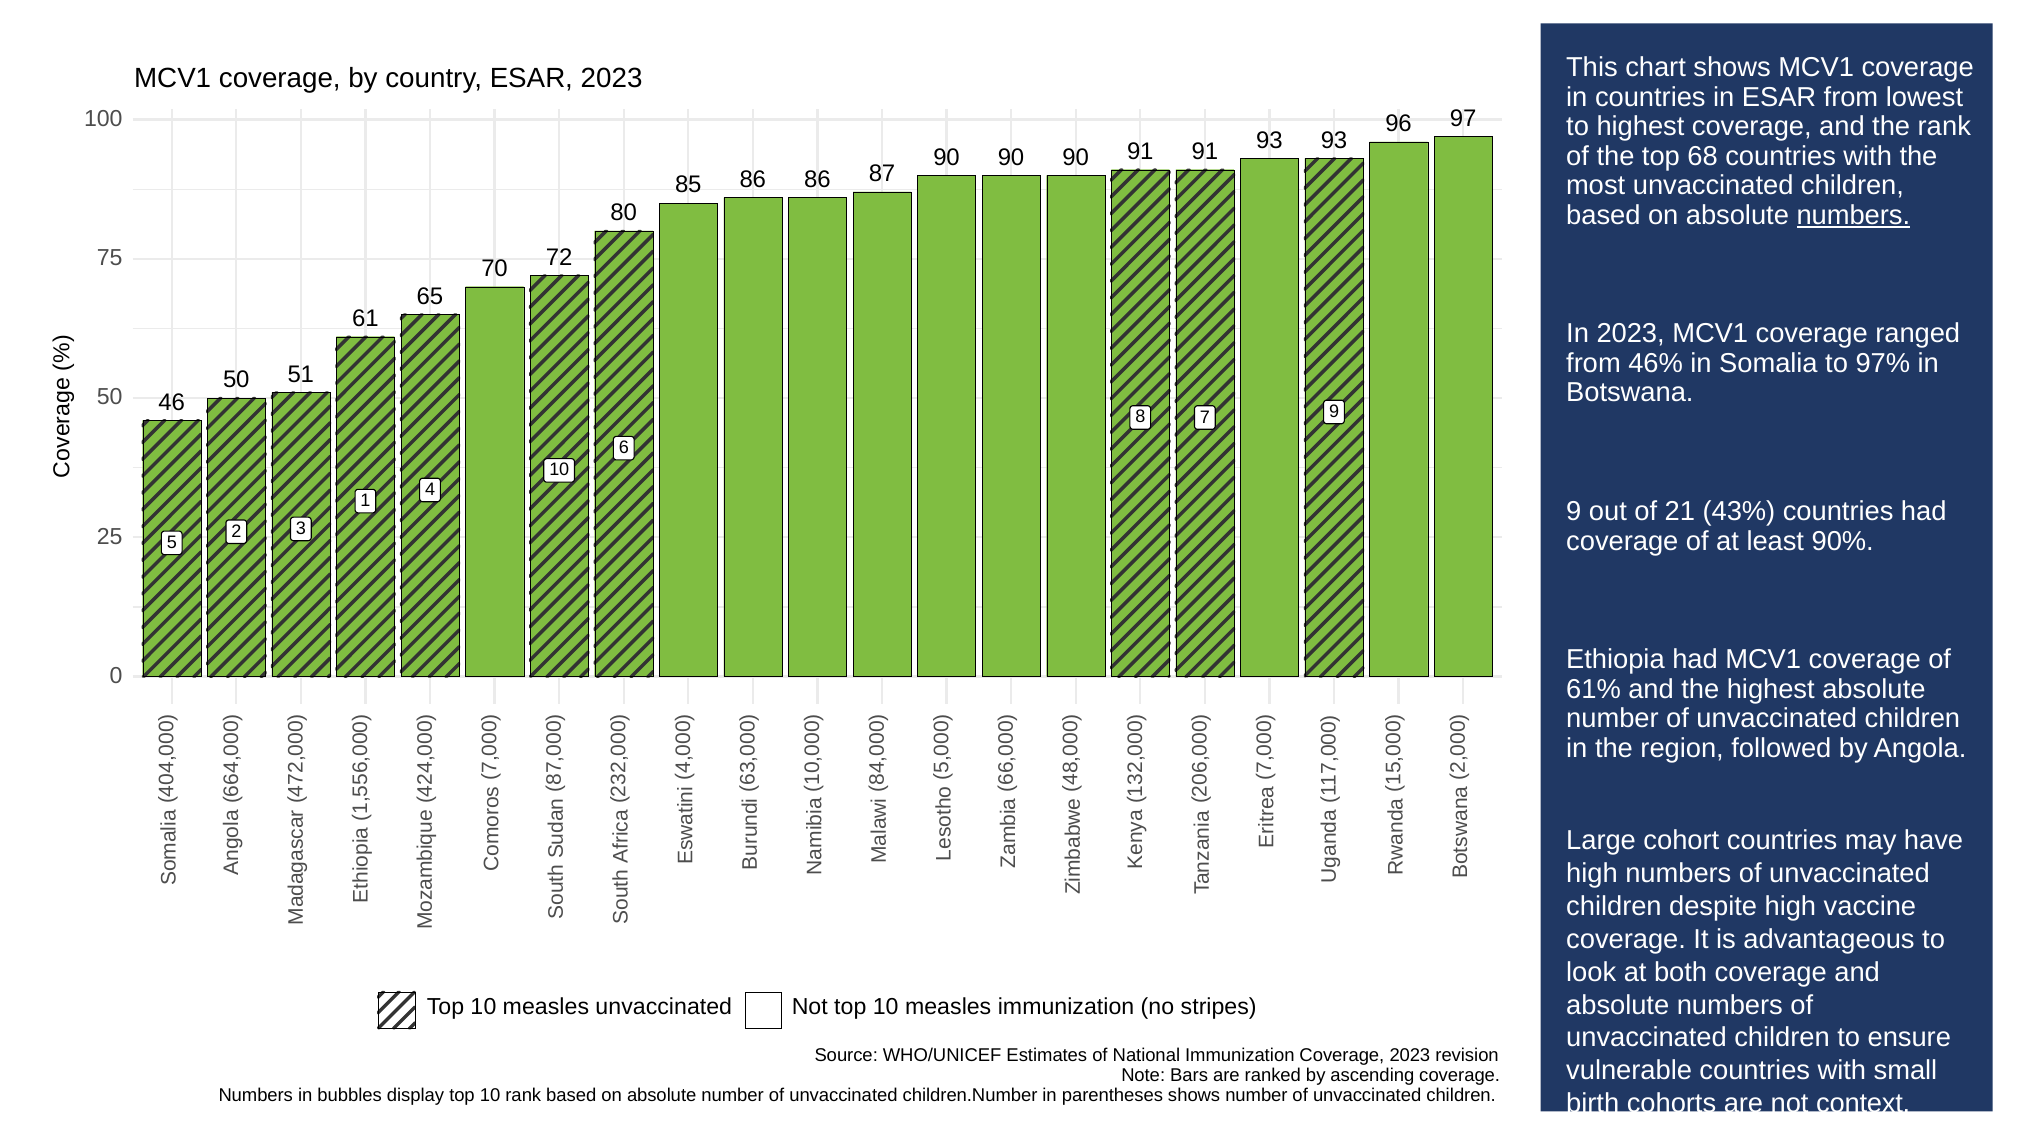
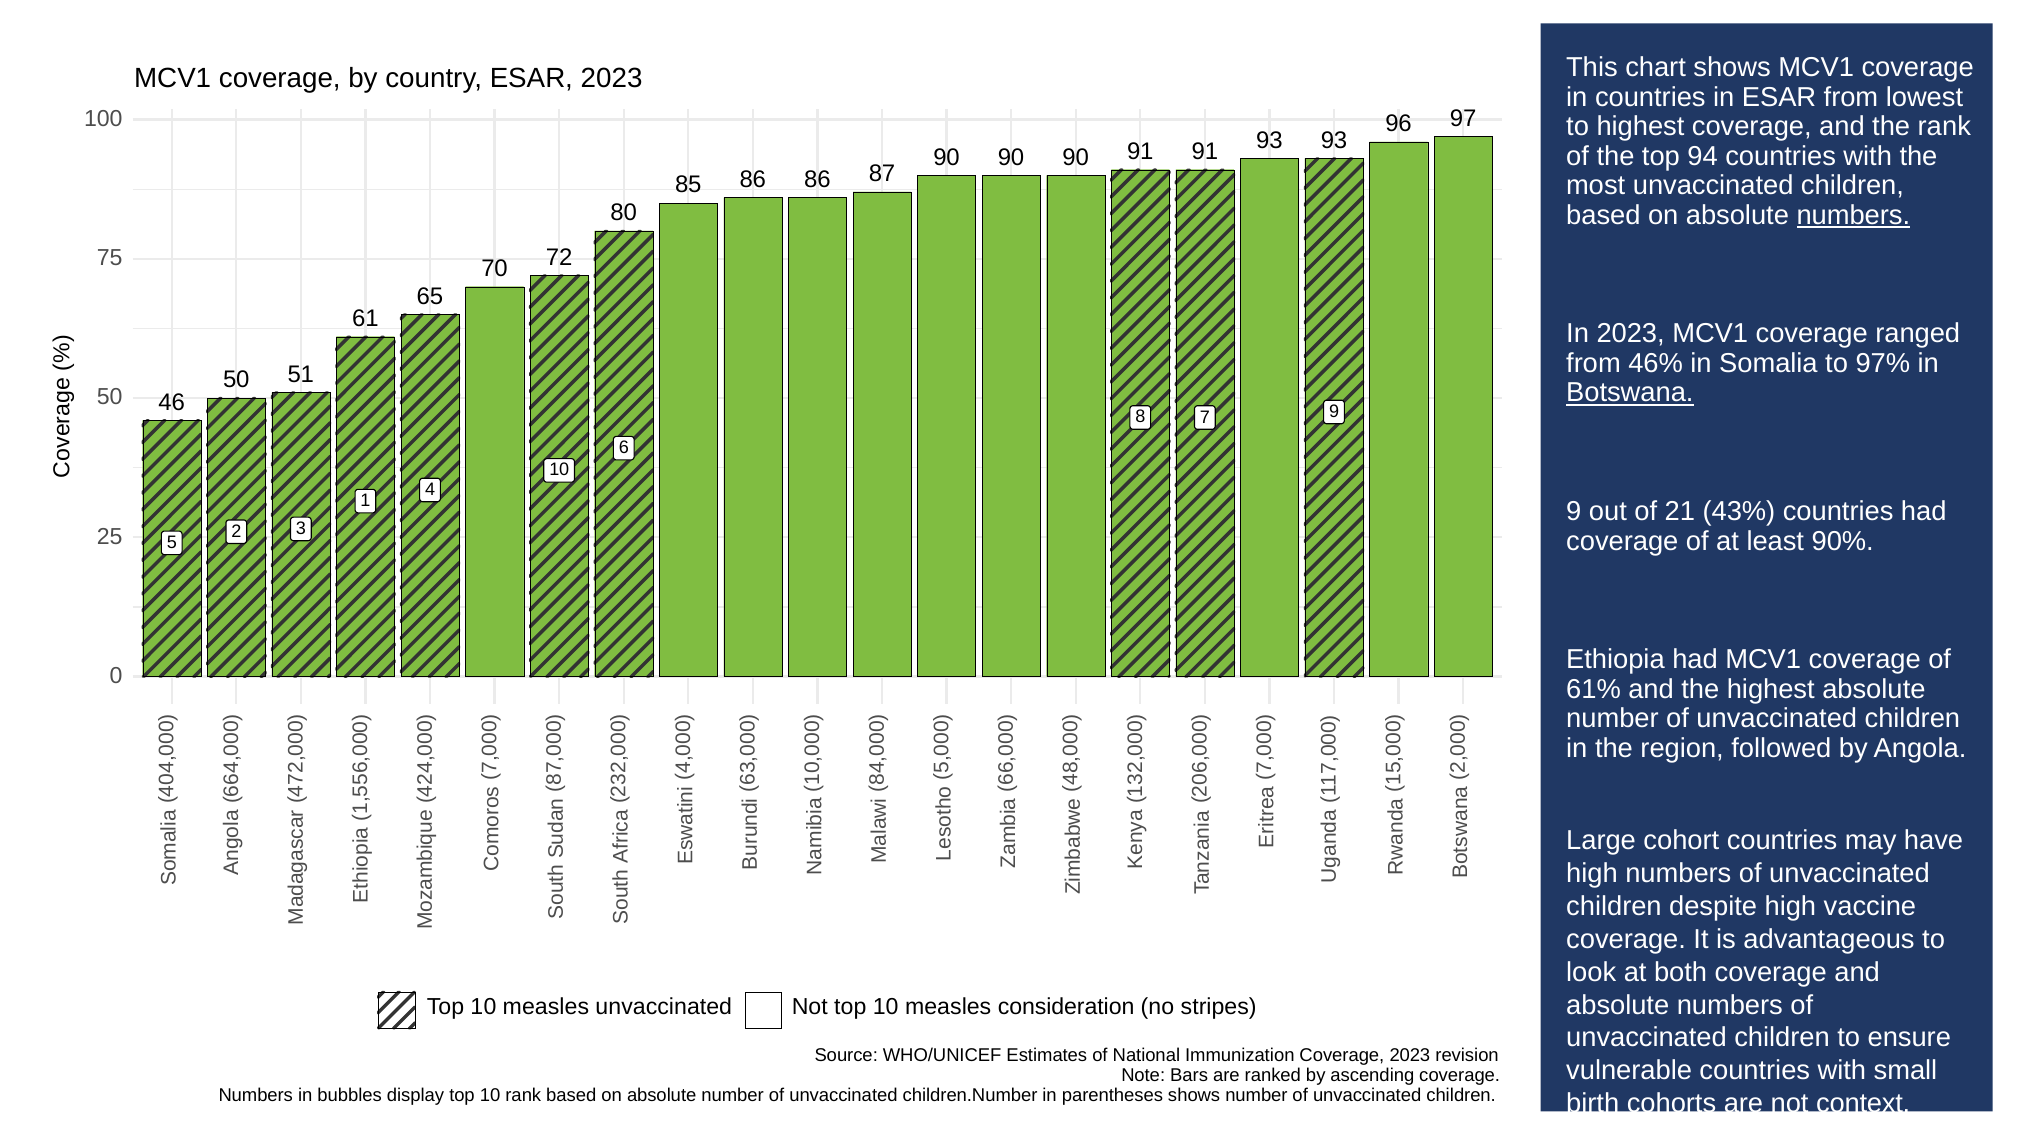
68: 68 -> 94
Botswana underline: none -> present
measles immunization: immunization -> consideration
